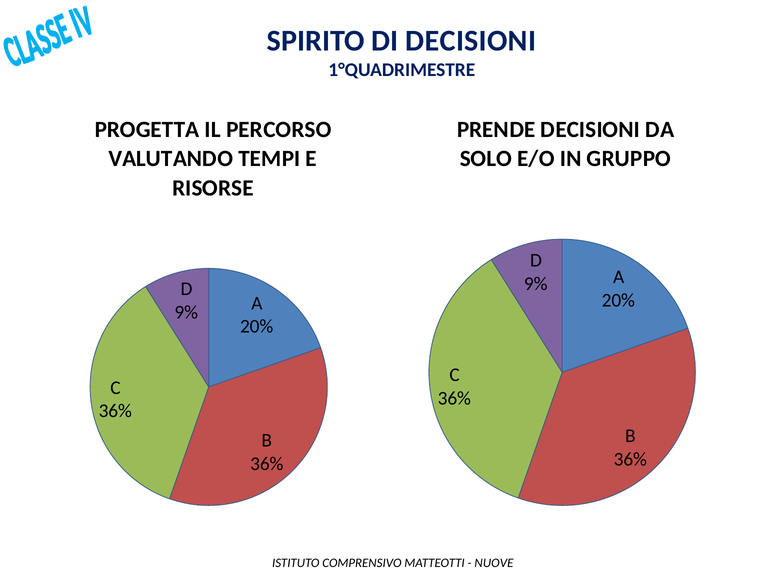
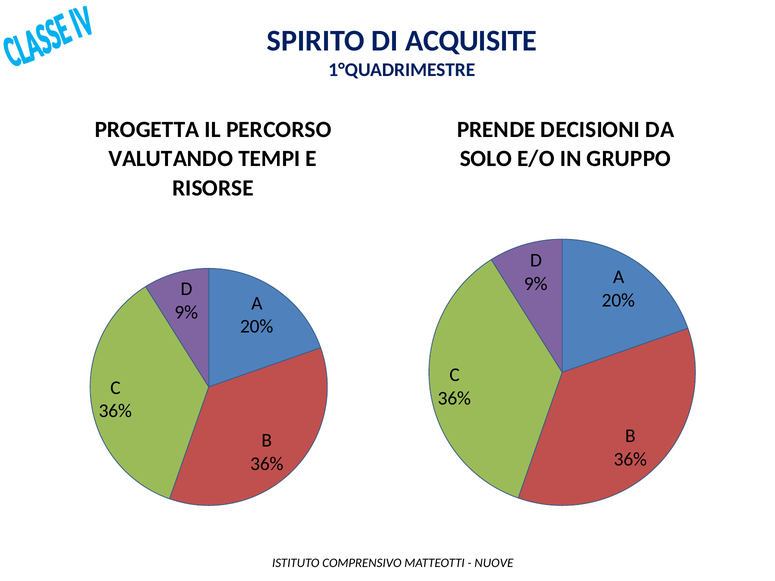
DI DECISIONI: DECISIONI -> ACQUISITE
